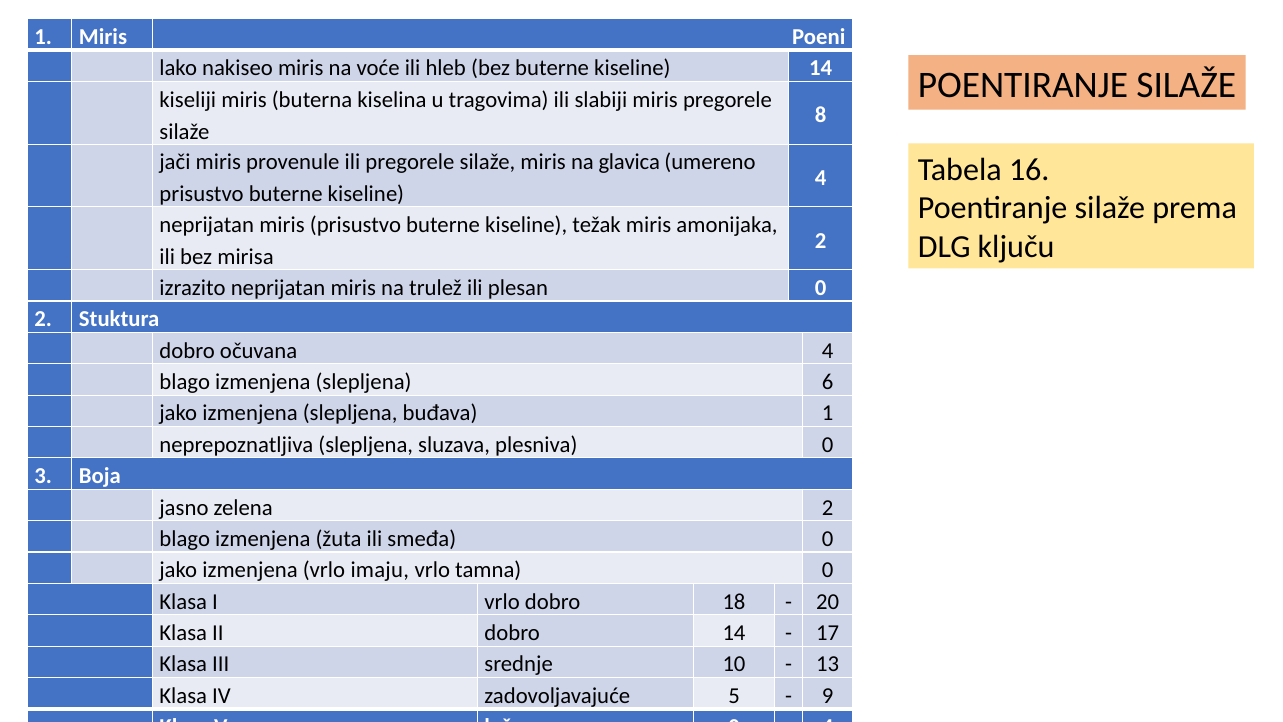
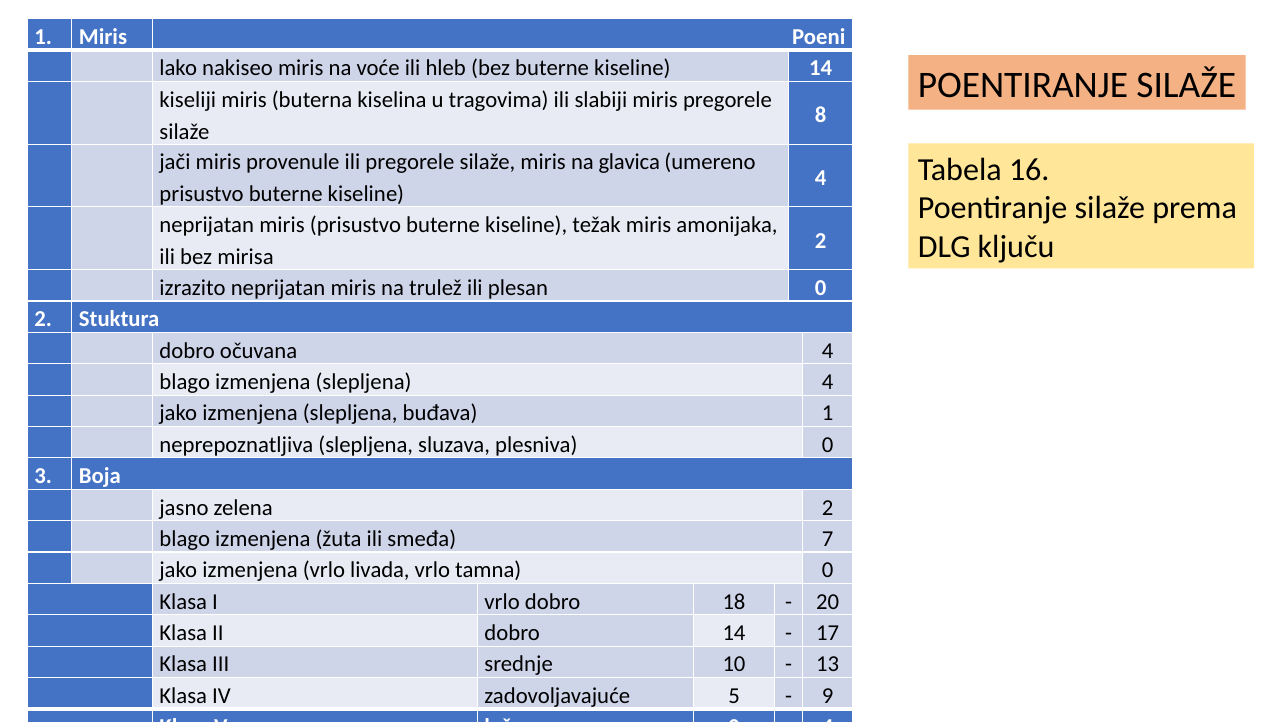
slepljena 6: 6 -> 4
smeđa 0: 0 -> 7
imaju: imaju -> livada
